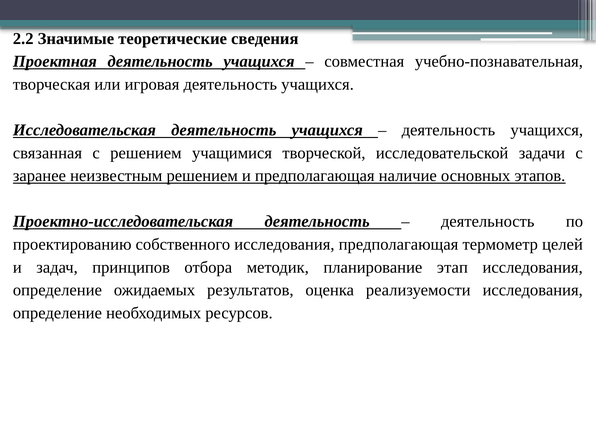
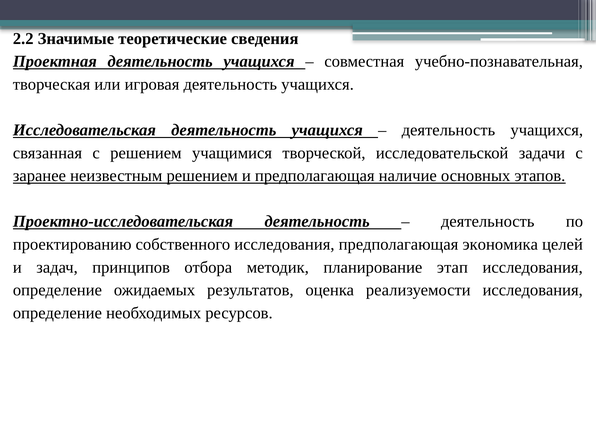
термометр: термометр -> экономика
